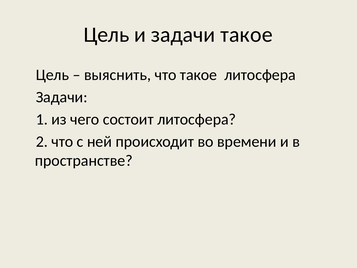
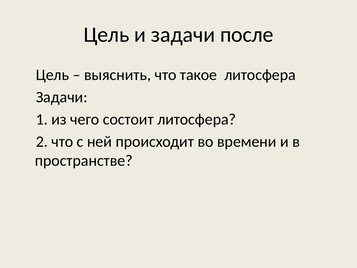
задачи такое: такое -> после
